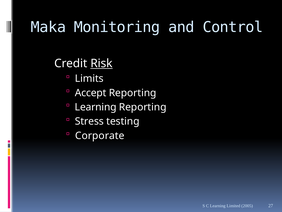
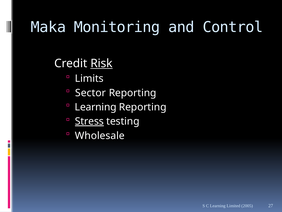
Accept: Accept -> Sector
Stress underline: none -> present
Corporate: Corporate -> Wholesale
